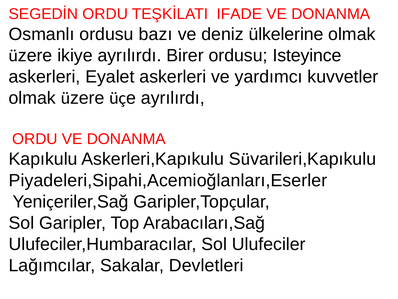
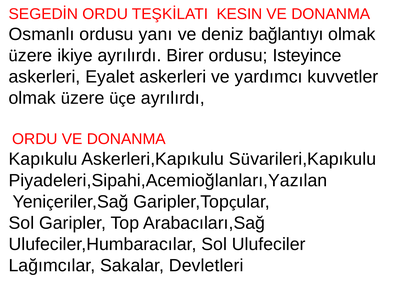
IFADE: IFADE -> KESIN
bazı: bazı -> yanı
ülkelerine: ülkelerine -> bağlantıyı
Piyadeleri,Sipahi,Acemioğlanları,Eserler: Piyadeleri,Sipahi,Acemioğlanları,Eserler -> Piyadeleri,Sipahi,Acemioğlanları,Yazılan
